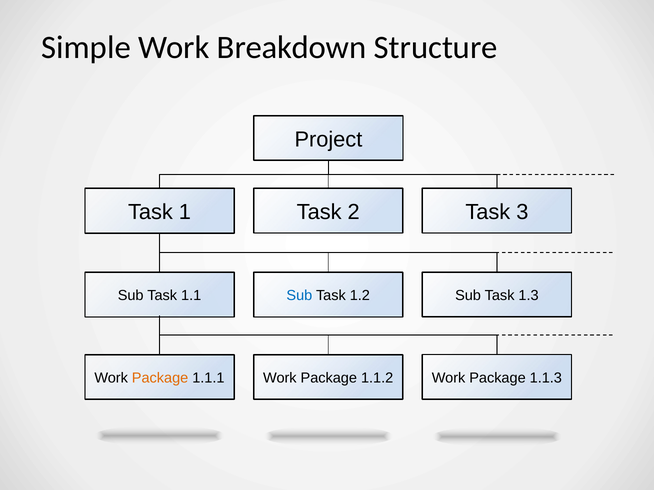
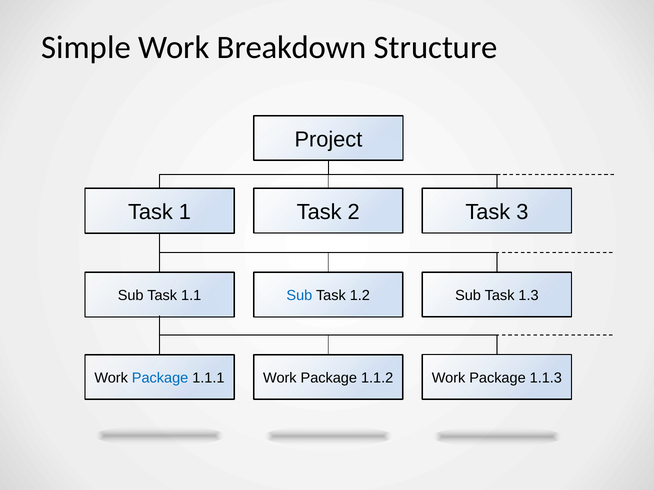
Package at (160, 378) colour: orange -> blue
